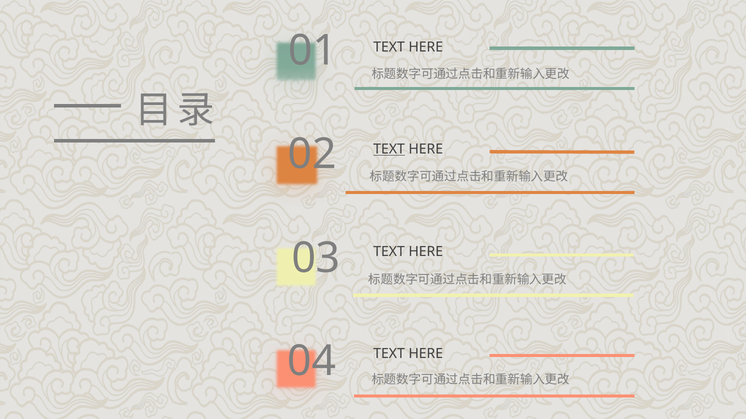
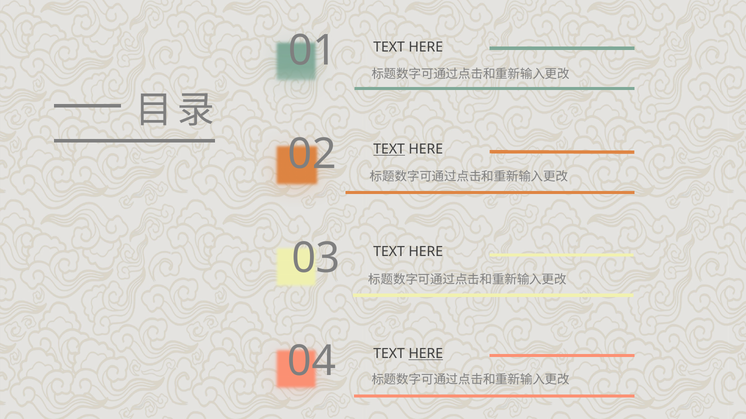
HERE at (426, 354) underline: none -> present
